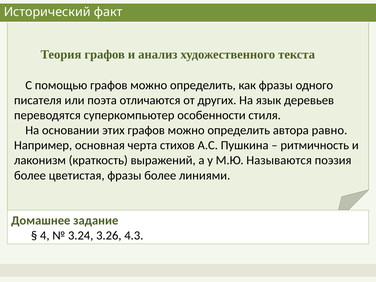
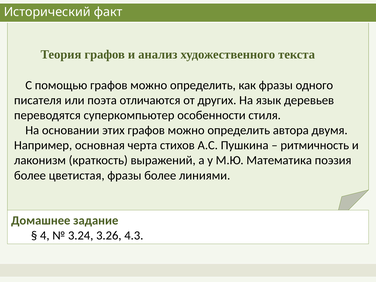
равно: равно -> двумя
Называются: Называются -> Математика
